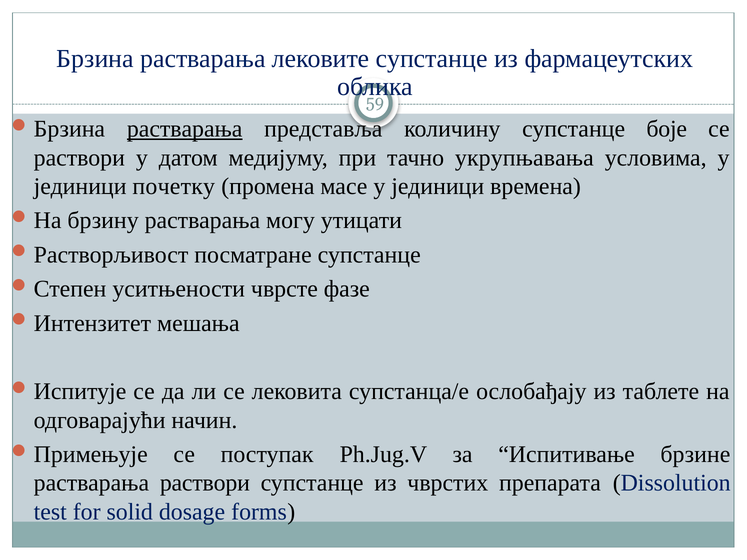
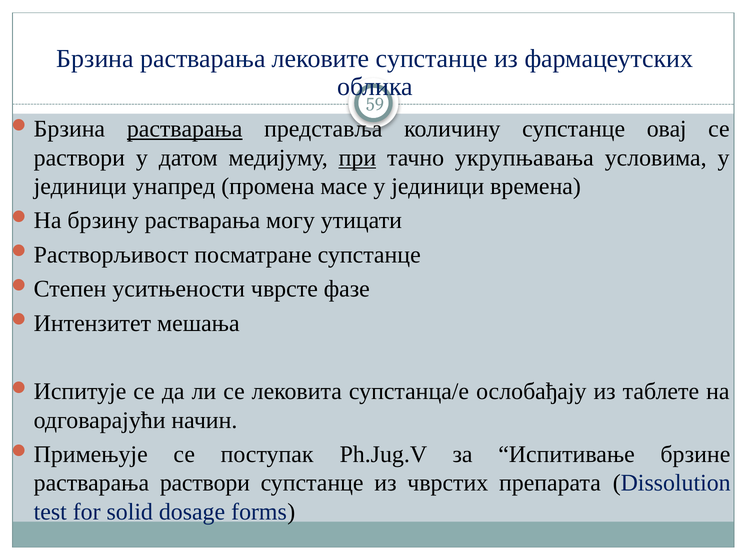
боје: боје -> овај
при underline: none -> present
почетку: почетку -> унапред
